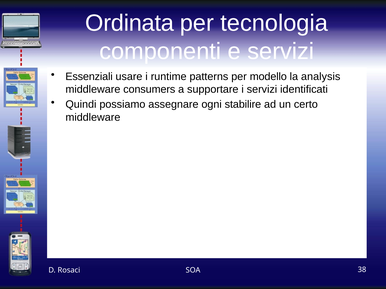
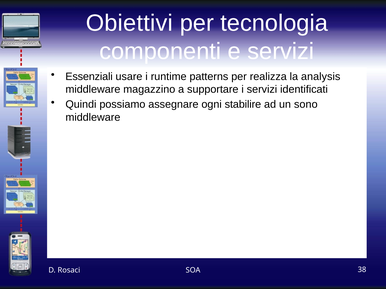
Ordinata: Ordinata -> Obiettivi
modello: modello -> realizza
consumers: consumers -> magazzino
certo: certo -> sono
